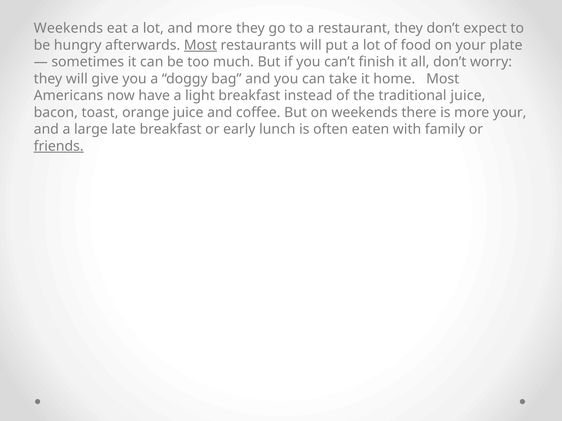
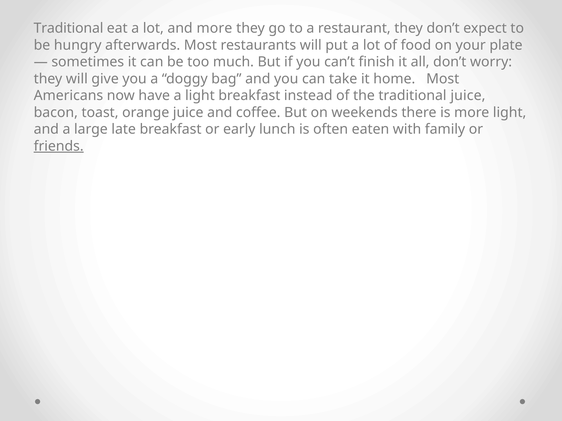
Weekends at (68, 28): Weekends -> Traditional
Most at (200, 45) underline: present -> none
more your: your -> light
